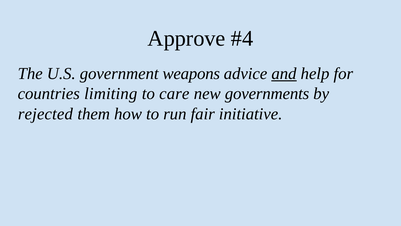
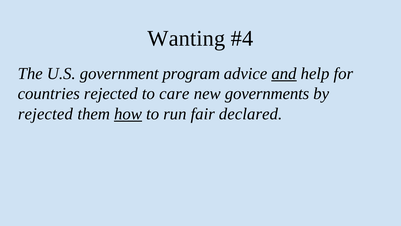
Approve: Approve -> Wanting
weapons: weapons -> program
countries limiting: limiting -> rejected
how underline: none -> present
initiative: initiative -> declared
